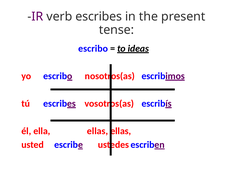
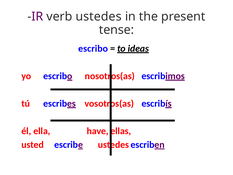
verb escribes: escribes -> ustedes
ella ellas: ellas -> have
